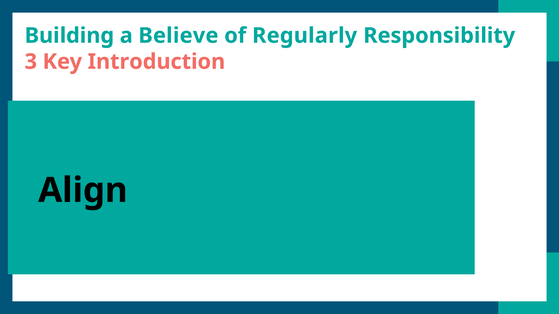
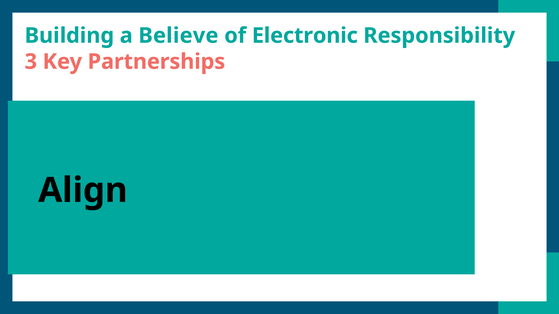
Regularly: Regularly -> Electronic
Introduction: Introduction -> Partnerships
